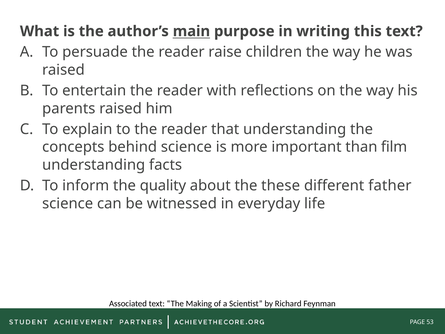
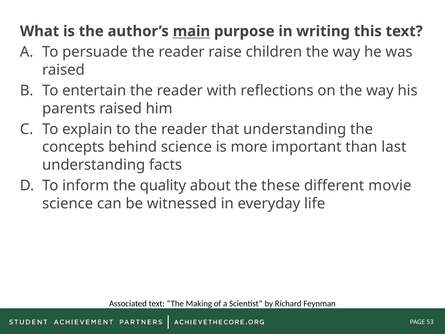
film: film -> last
father: father -> movie
